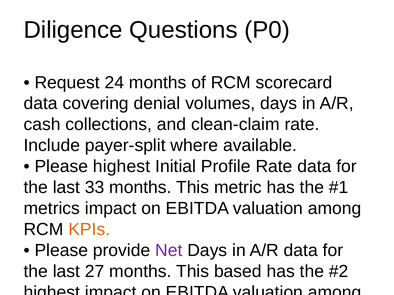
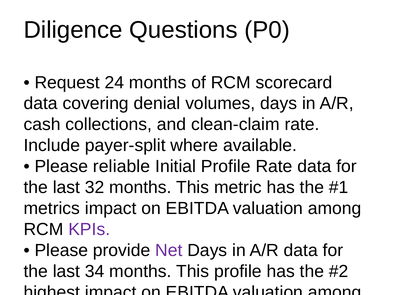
Please highest: highest -> reliable
33: 33 -> 32
KPIs at (89, 230) colour: orange -> purple
27: 27 -> 34
This based: based -> profile
